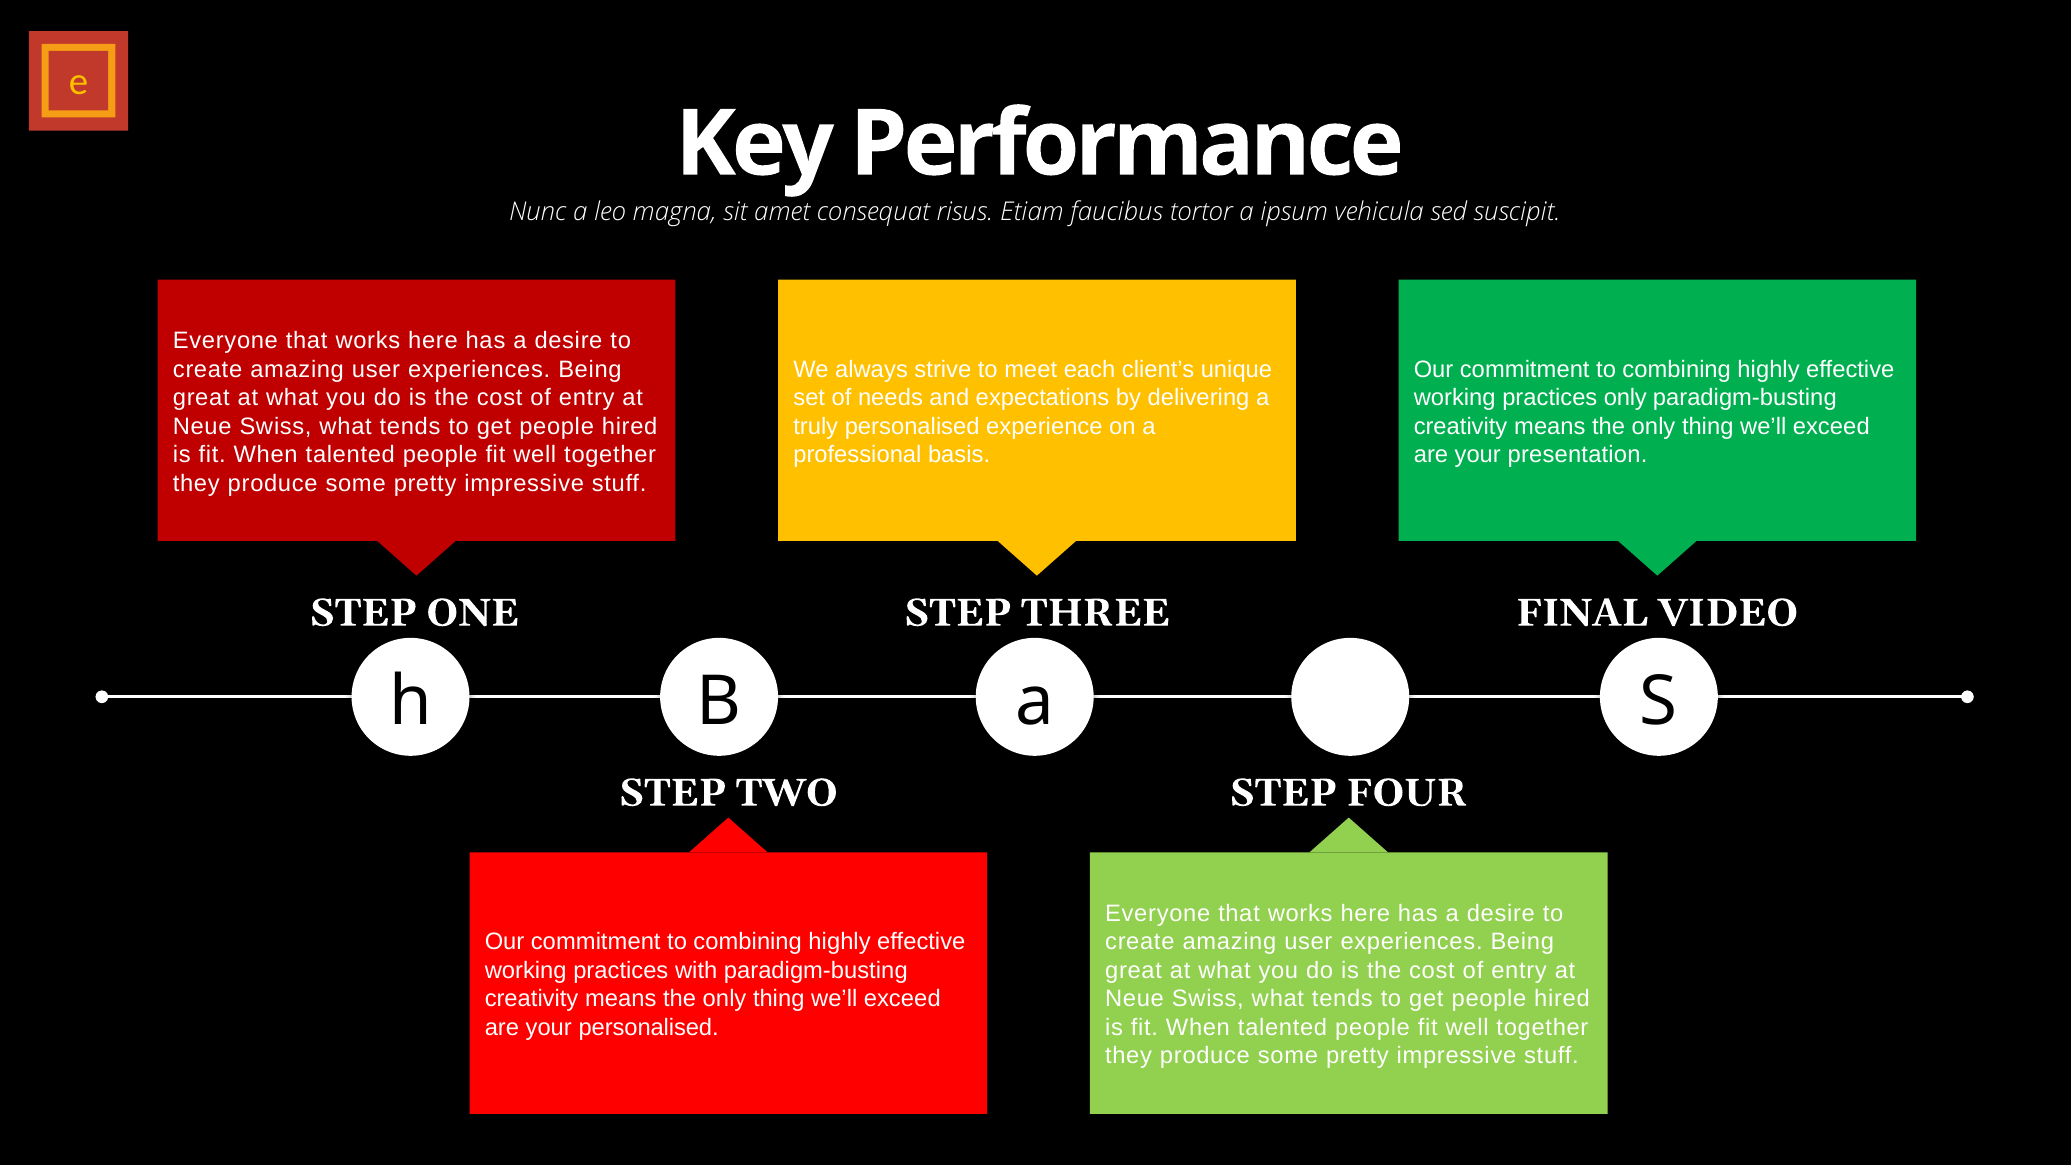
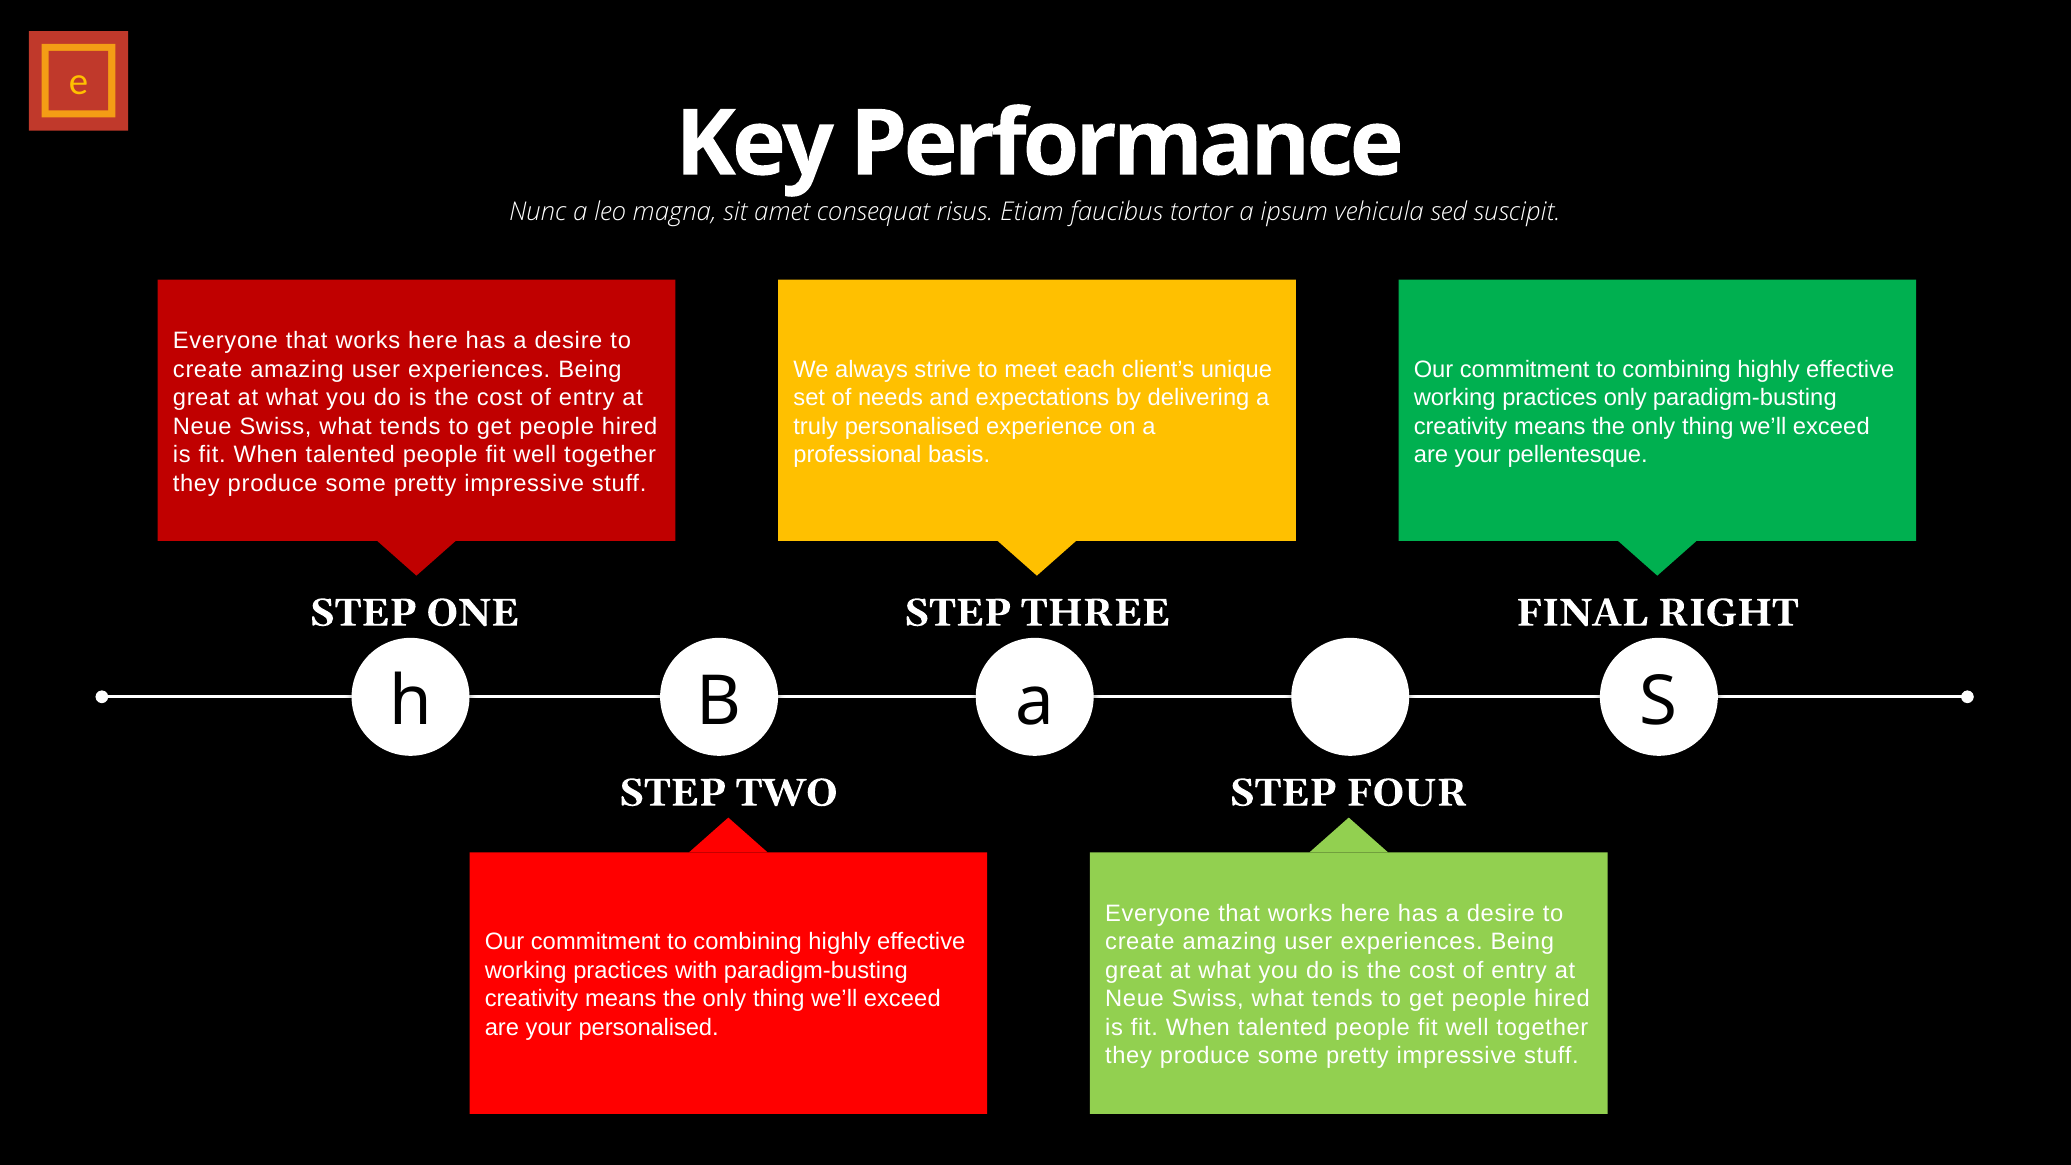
presentation: presentation -> pellentesque
VIDEO: VIDEO -> RIGHT
